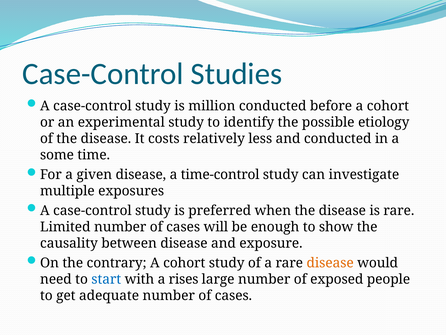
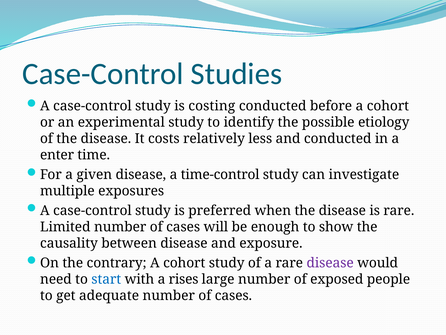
million: million -> costing
some: some -> enter
disease at (330, 262) colour: orange -> purple
